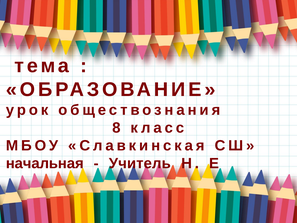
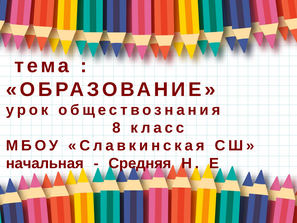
Учитель: Учитель -> Средняя
